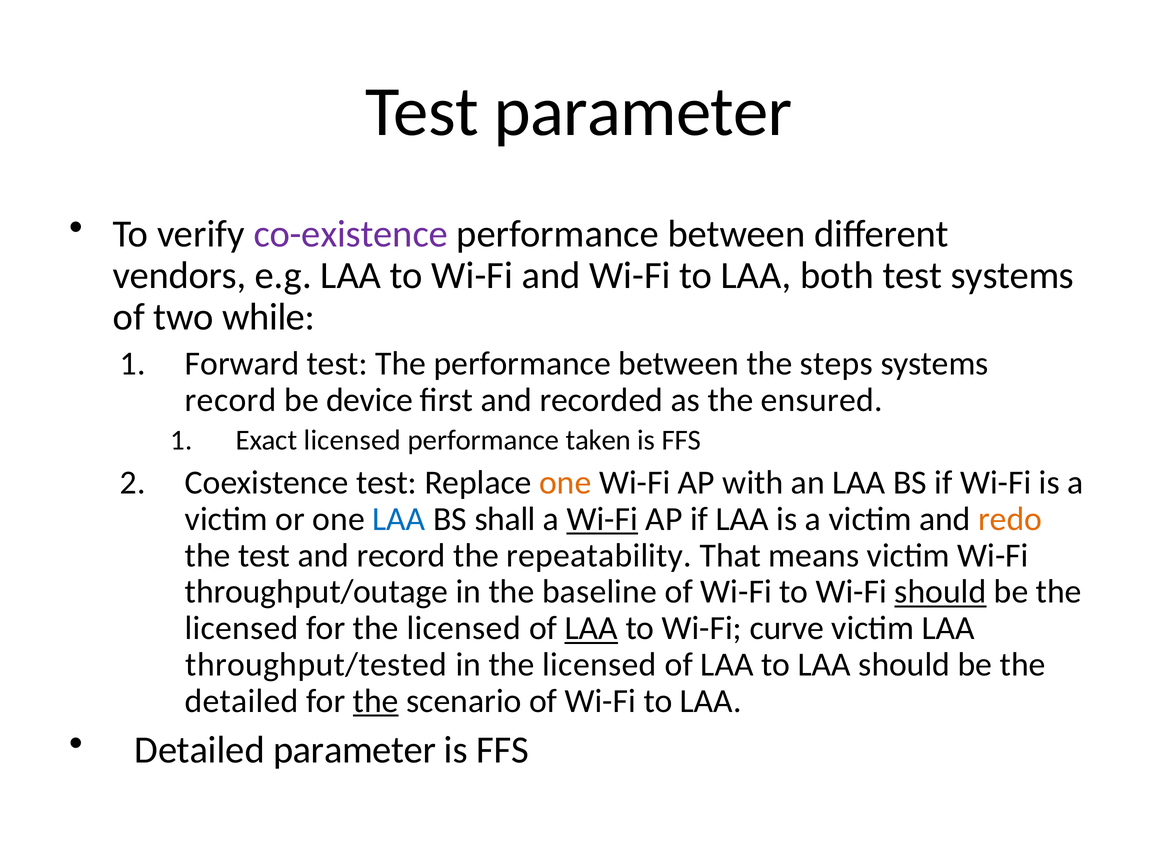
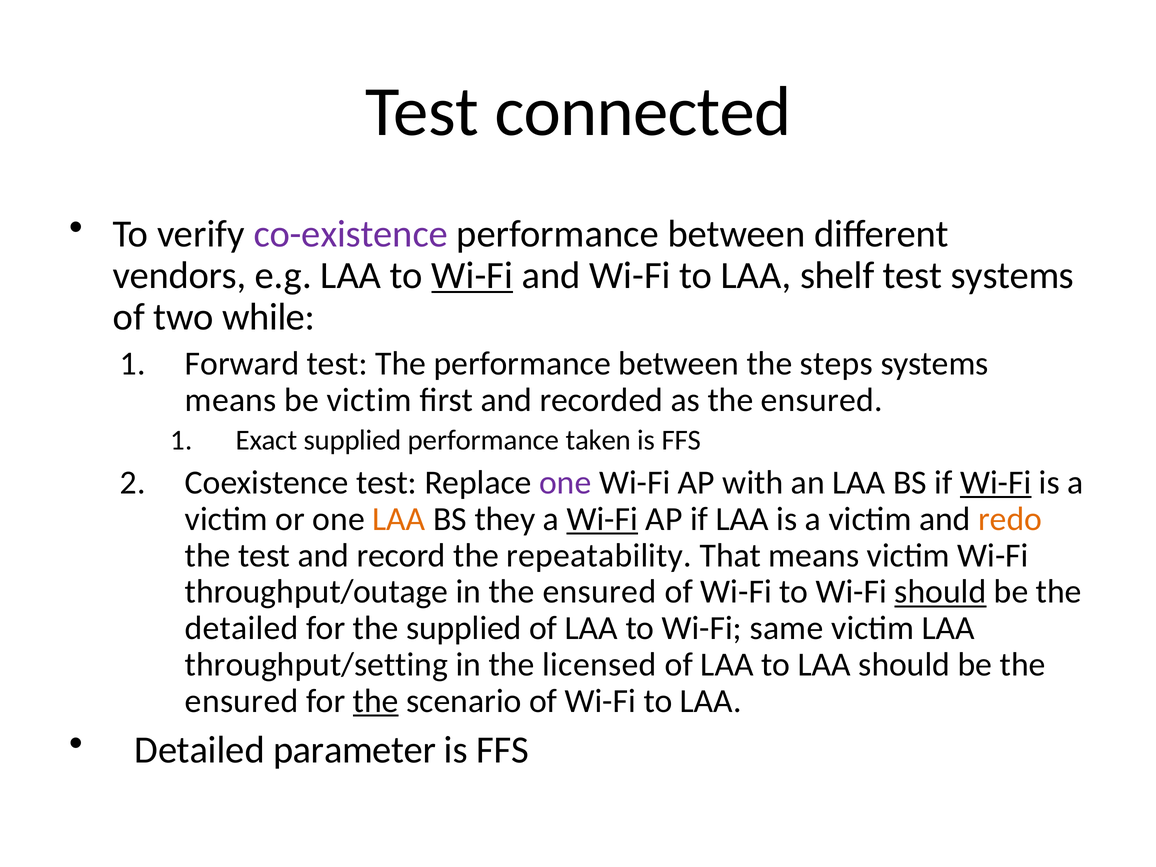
Test parameter: parameter -> connected
Wi-Fi at (472, 276) underline: none -> present
both: both -> shelf
record at (231, 400): record -> means
be device: device -> victim
Exact licensed: licensed -> supplied
one at (565, 483) colour: orange -> purple
Wi-Fi at (996, 483) underline: none -> present
LAA at (399, 519) colour: blue -> orange
shall: shall -> they
in the baseline: baseline -> ensured
licensed at (242, 628): licensed -> detailed
for the licensed: licensed -> supplied
LAA at (591, 628) underline: present -> none
curve: curve -> same
throughput/tested: throughput/tested -> throughput/setting
detailed at (242, 701): detailed -> ensured
